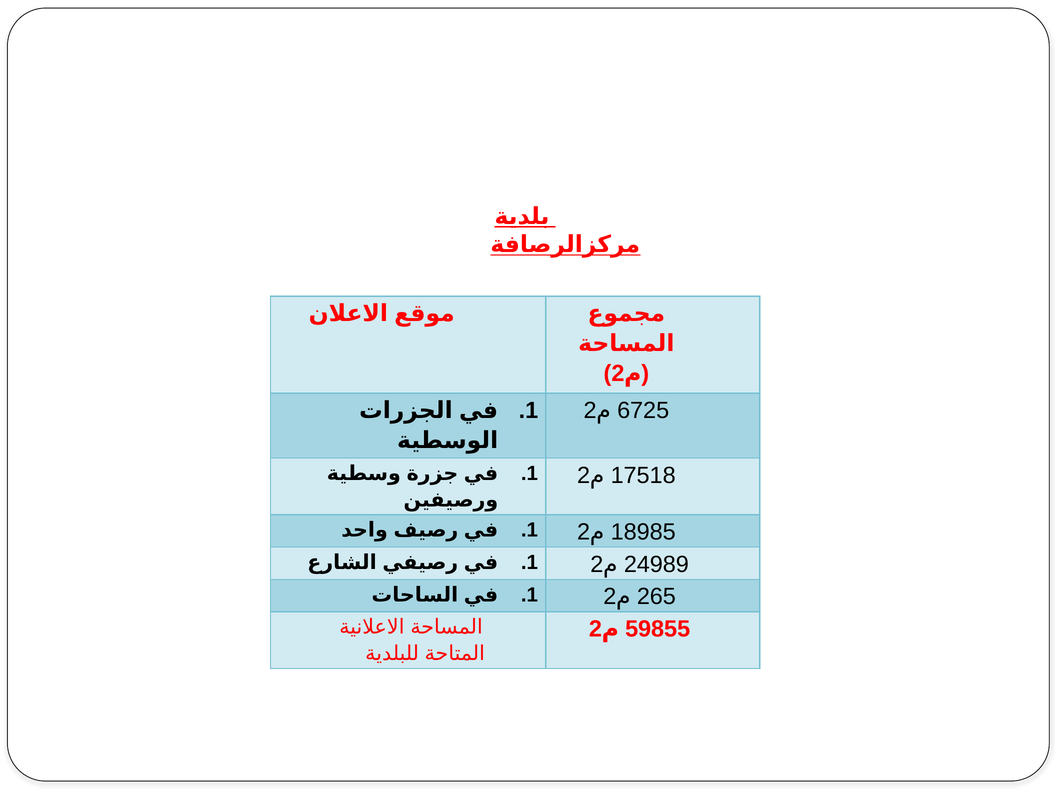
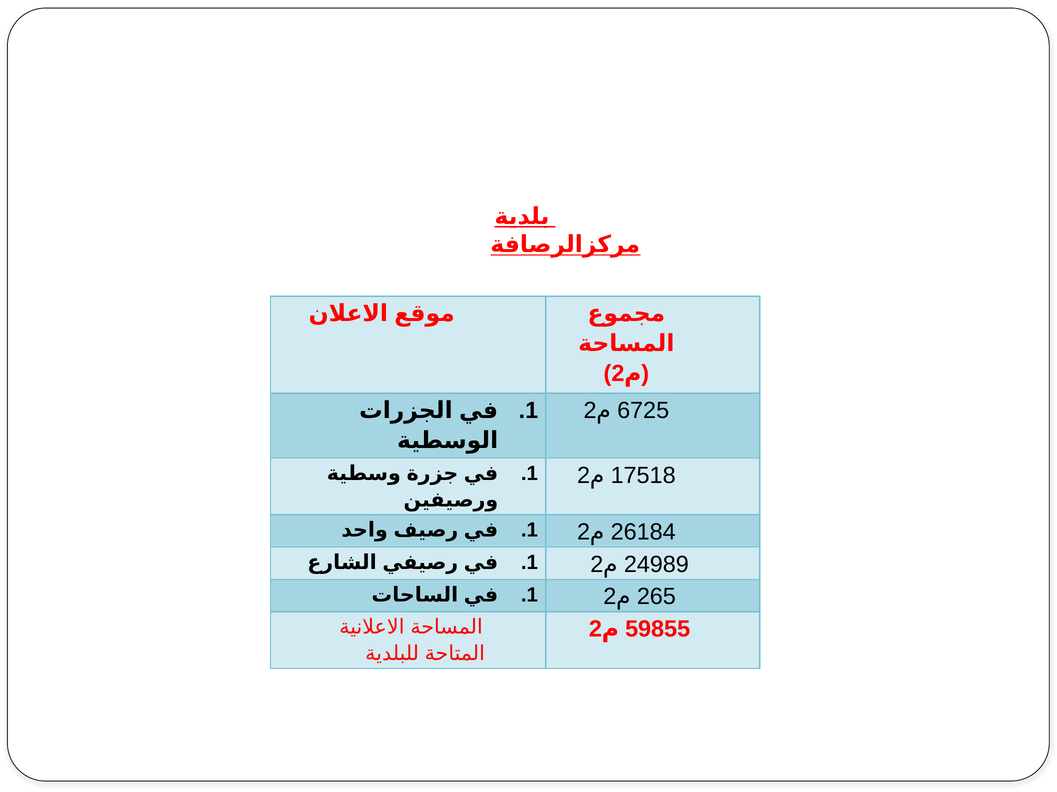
18985: 18985 -> 26184
